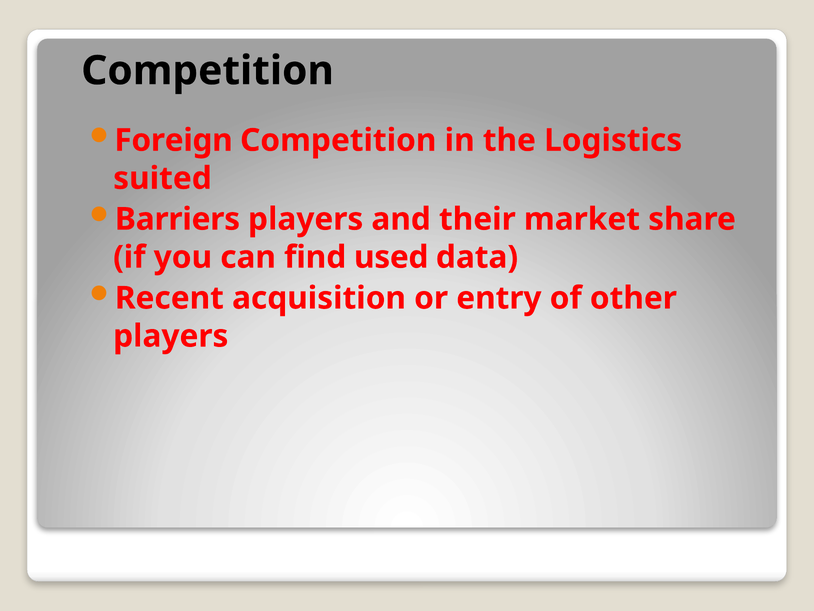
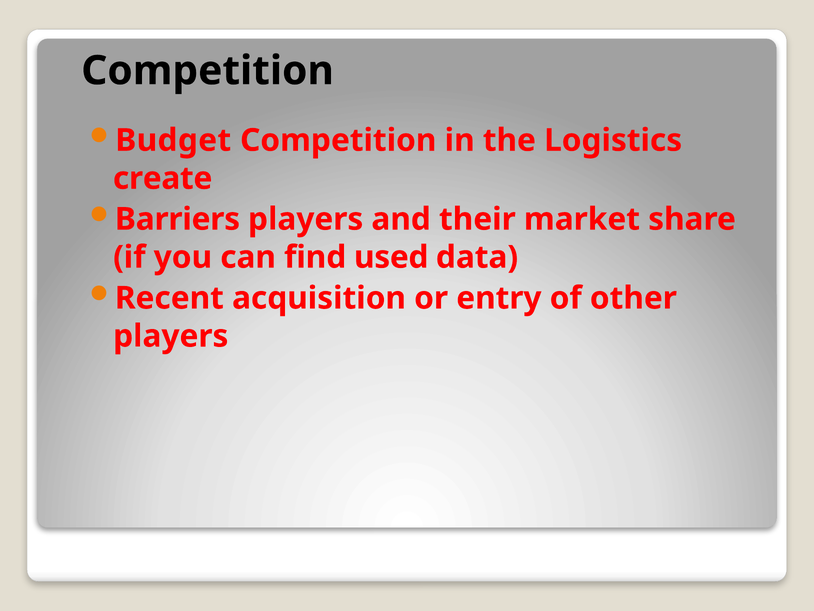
Foreign: Foreign -> Budget
suited: suited -> create
